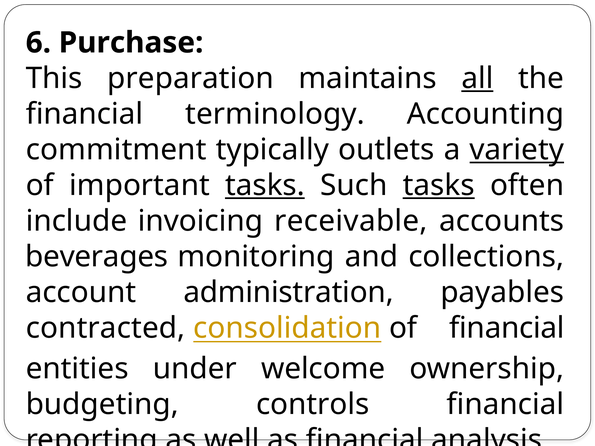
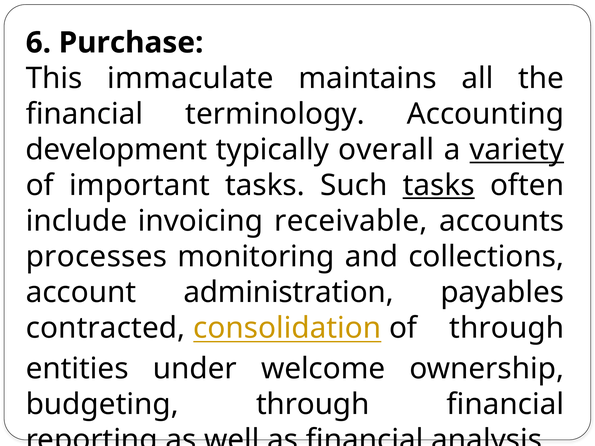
preparation: preparation -> immaculate
all underline: present -> none
commitment: commitment -> development
outlets: outlets -> overall
tasks at (265, 186) underline: present -> none
beverages: beverages -> processes
of financial: financial -> through
budgeting controls: controls -> through
